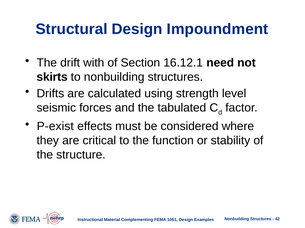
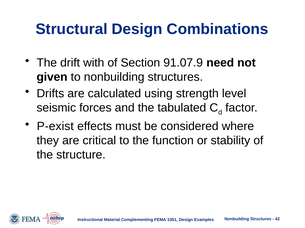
Impoundment: Impoundment -> Combinations
16.12.1: 16.12.1 -> 91.07.9
skirts: skirts -> given
